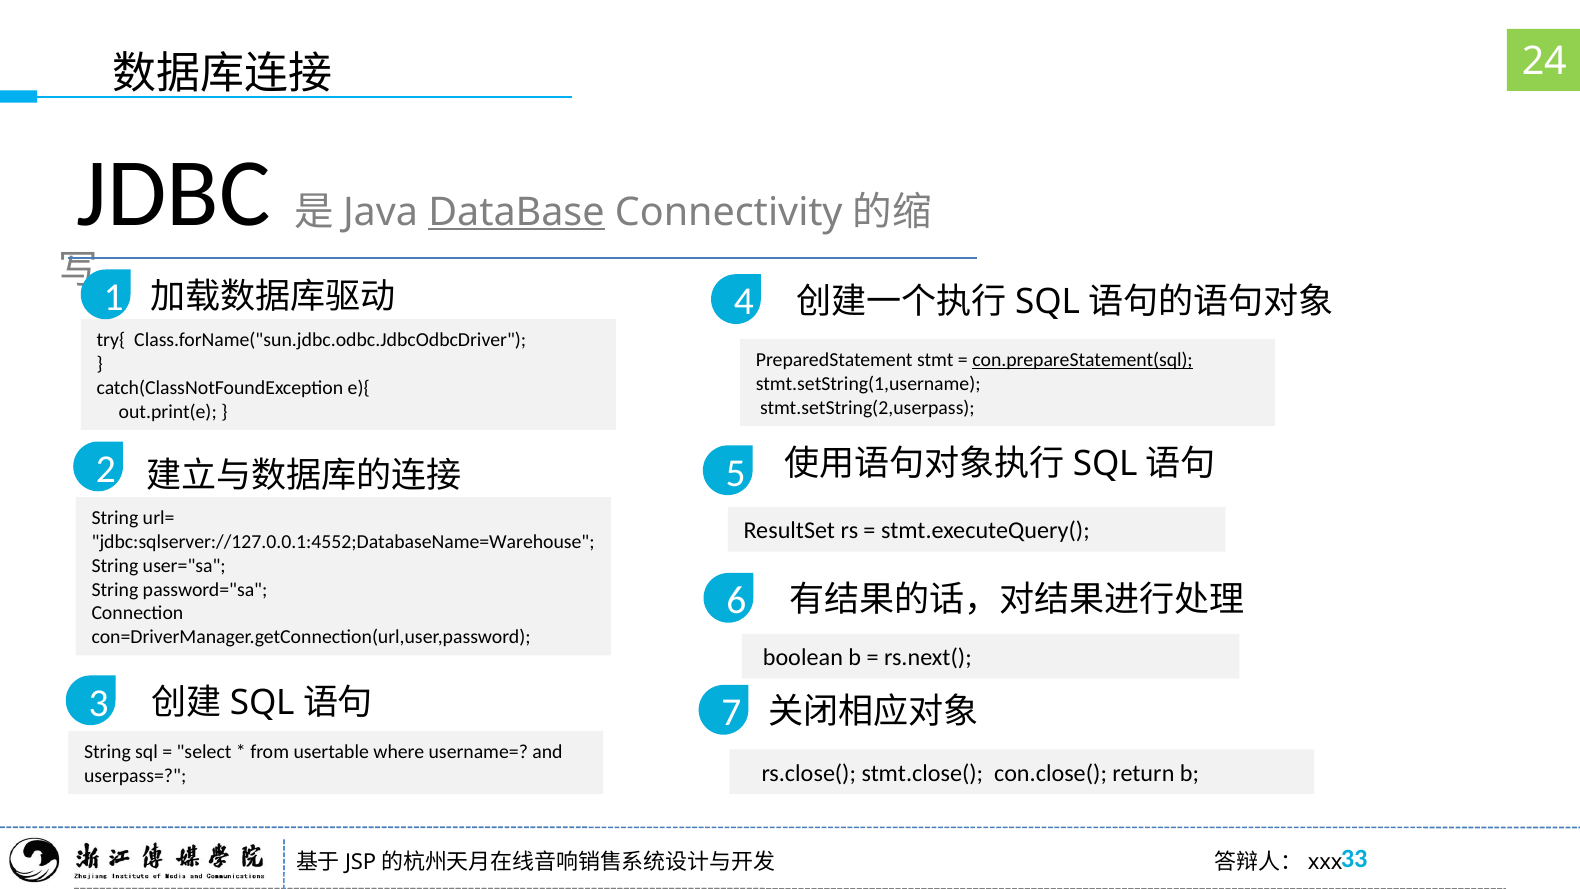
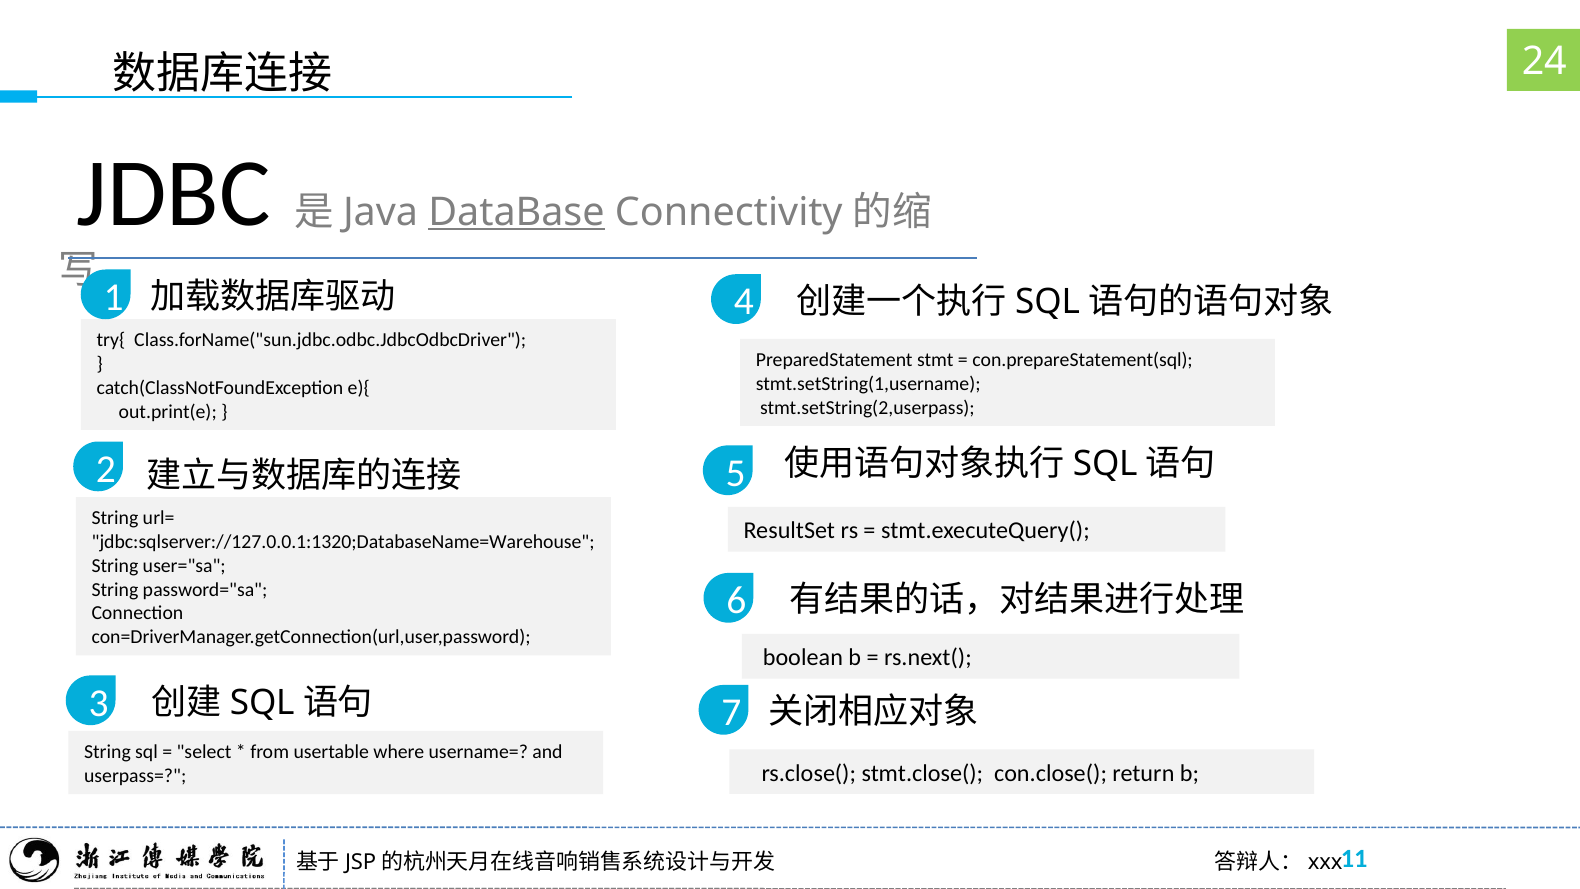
con.prepareStatement(sql underline: present -> none
jdbc:sqlserver://127.0.0.1:4552;DatabaseName=Warehouse: jdbc:sqlserver://127.0.0.1:4552;DatabaseName=Warehouse -> jdbc:sqlserver://127.0.0.1:1320;DatabaseName=Warehouse
33: 33 -> 11
